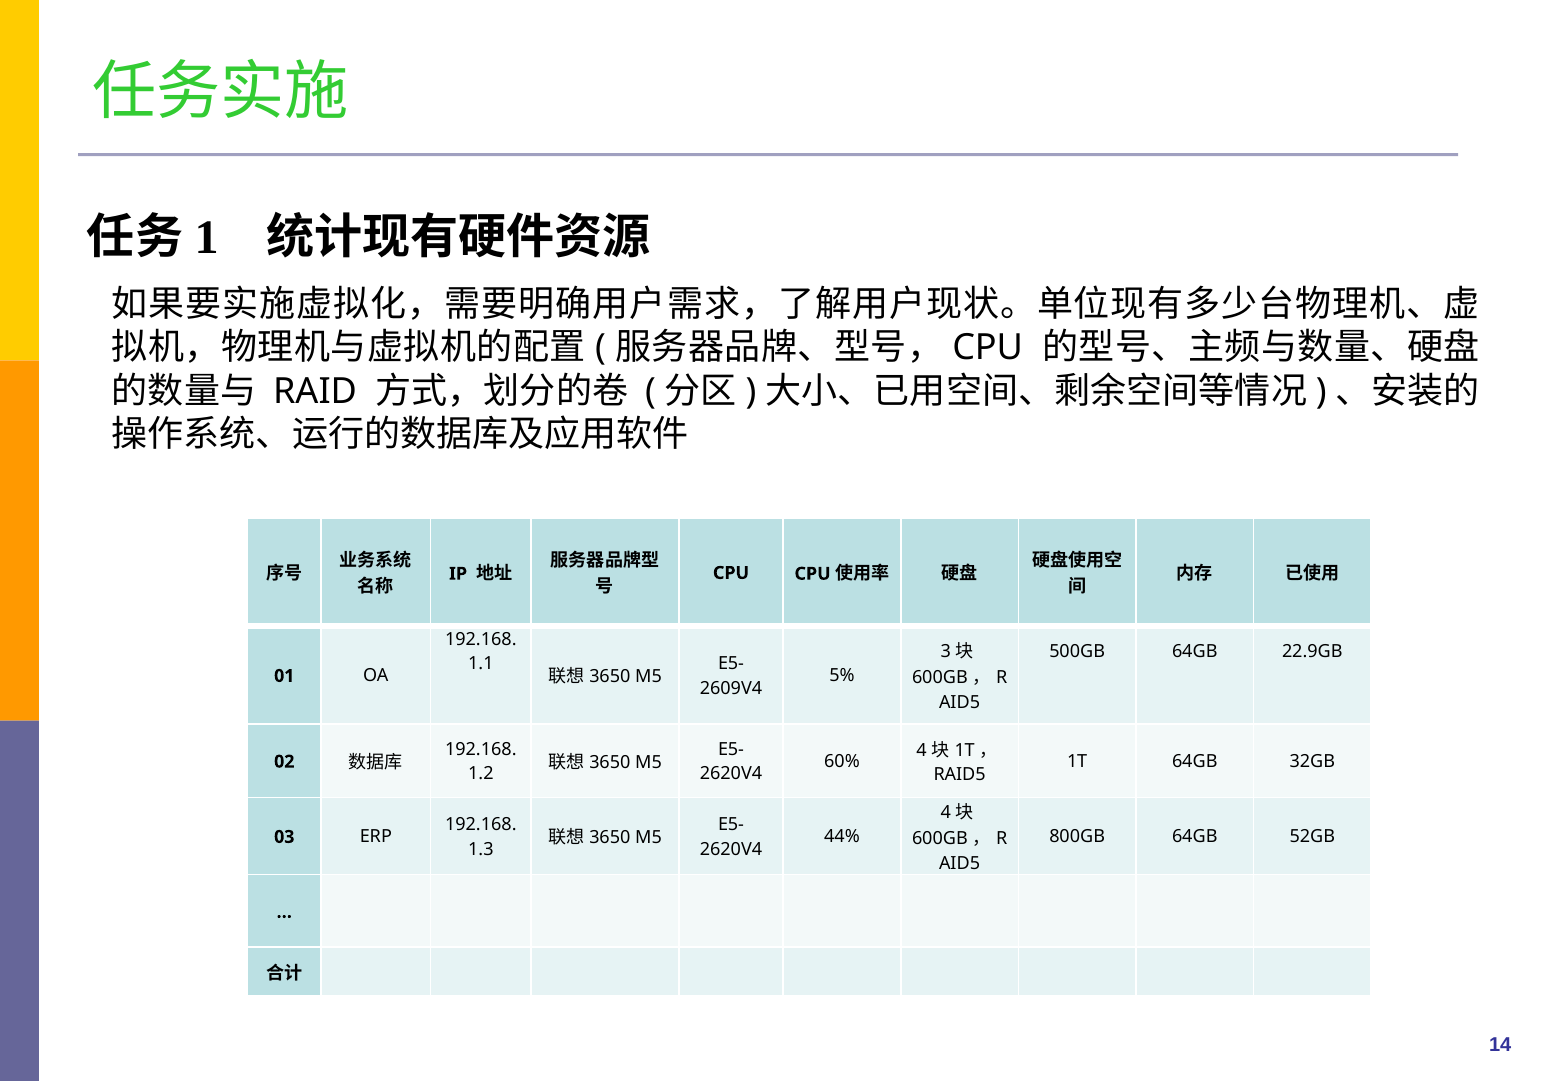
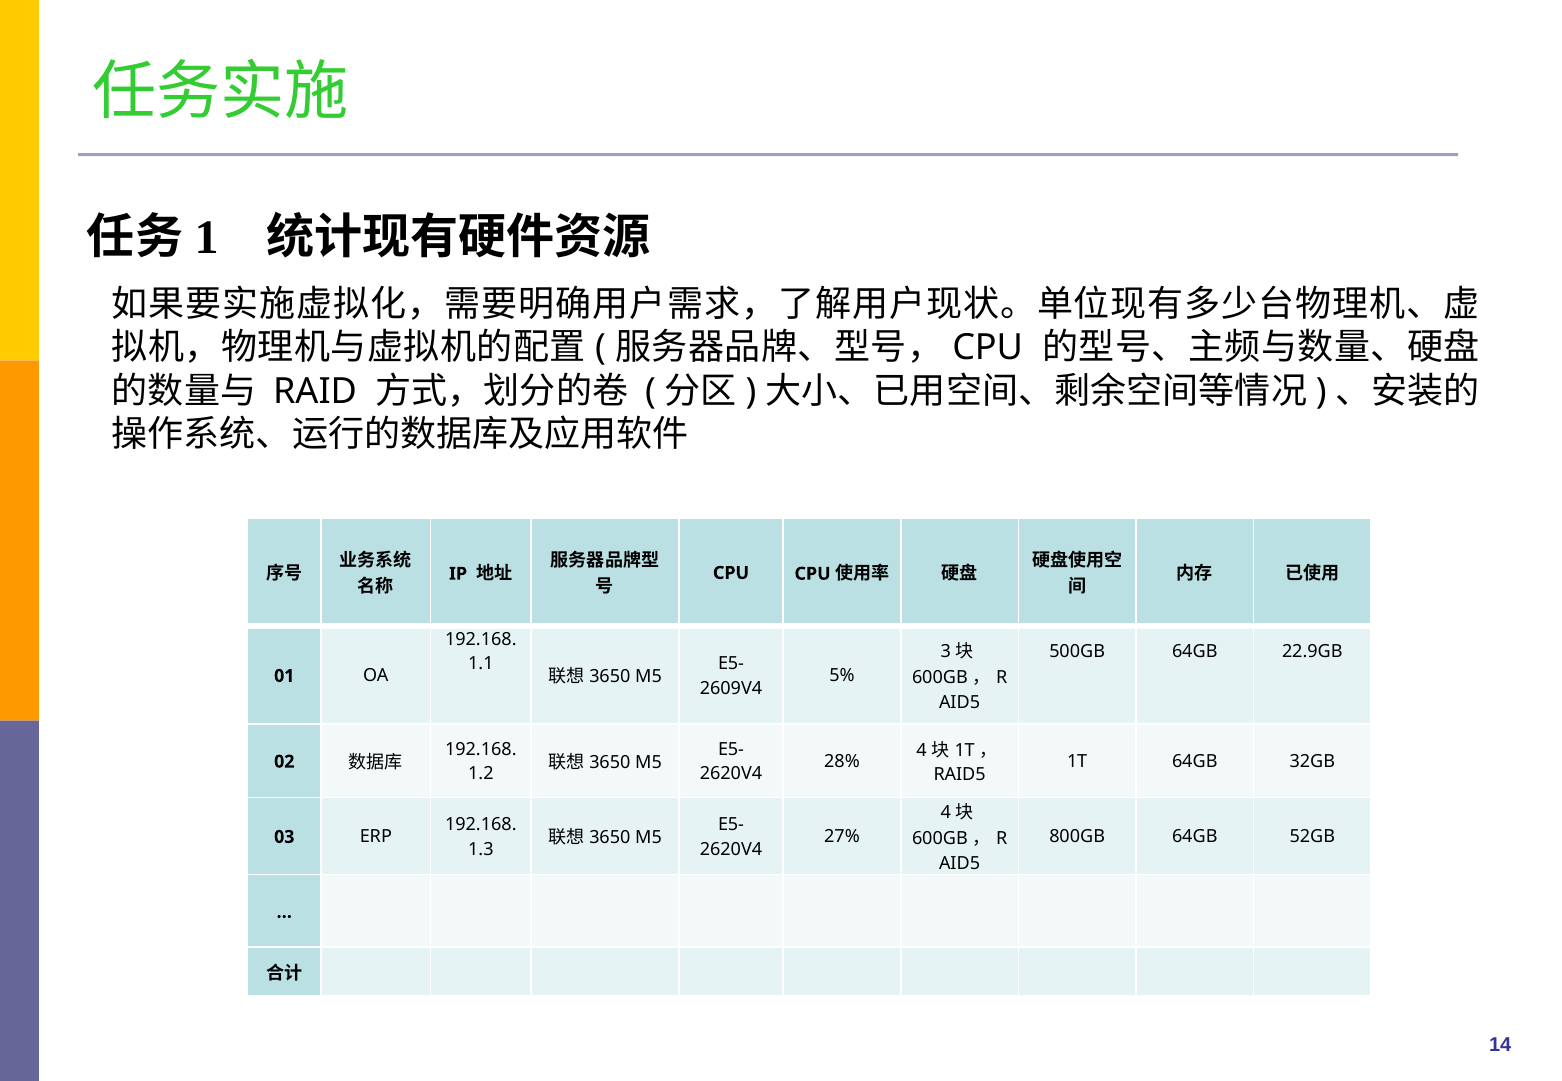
60%: 60% -> 28%
44%: 44% -> 27%
